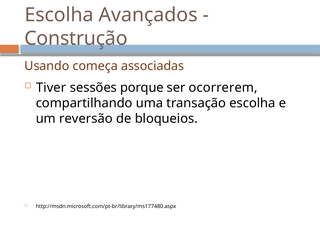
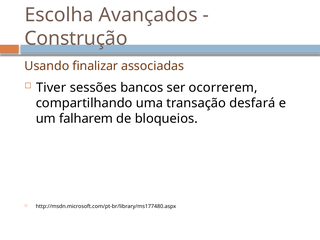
começa: começa -> finalizar
porque: porque -> bancos
transação escolha: escolha -> desfará
reversão: reversão -> falharem
